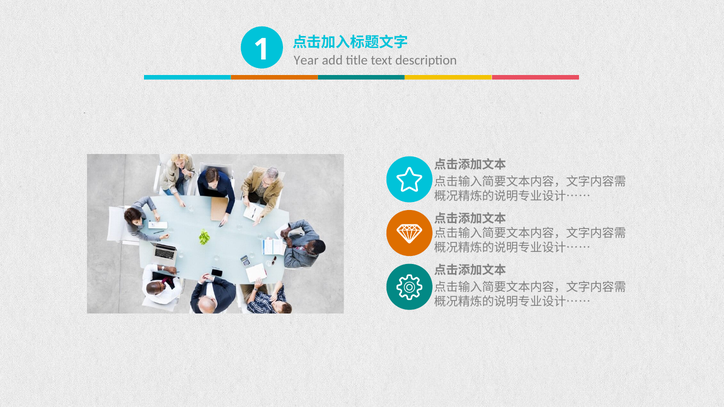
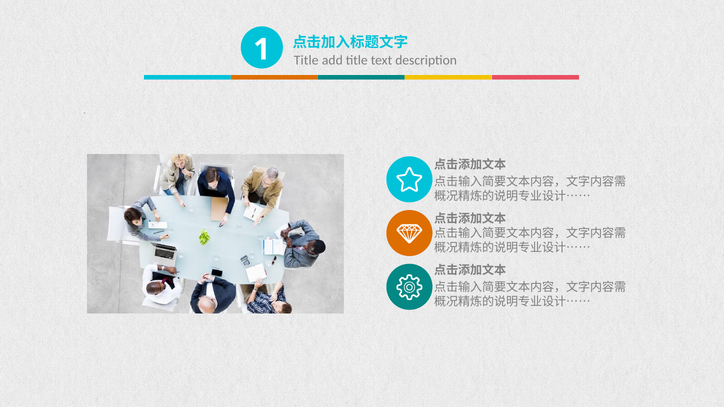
Year at (306, 60): Year -> Title
